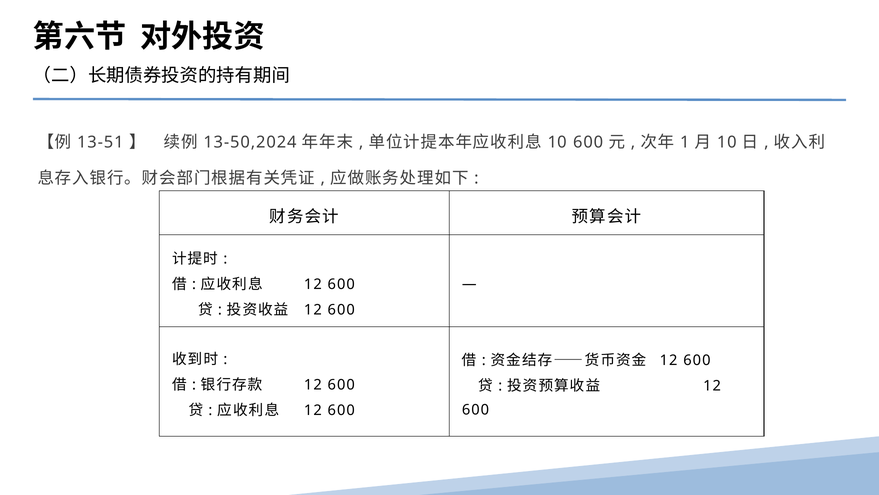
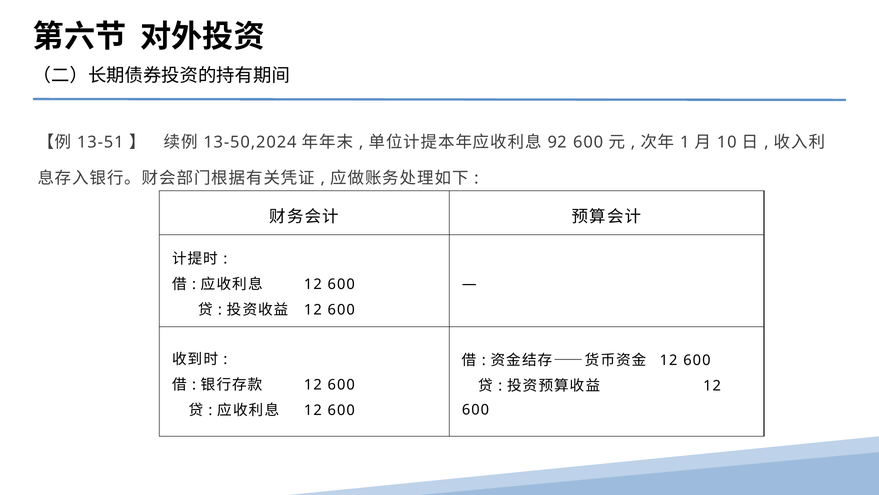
10 at (557, 142): 10 -> 92
